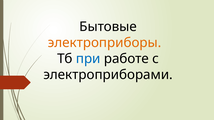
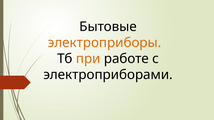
при colour: blue -> orange
